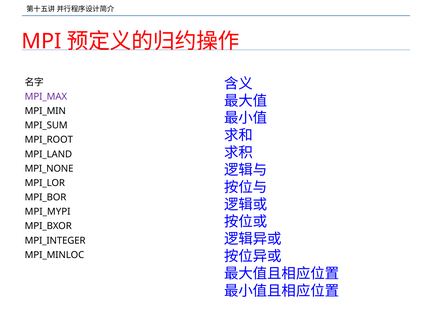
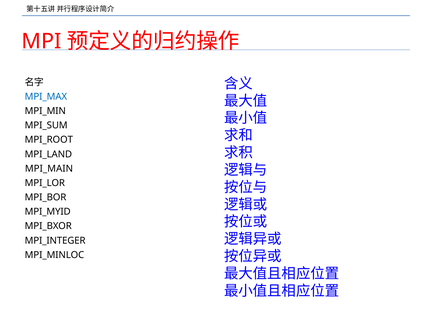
MPI_MAX colour: purple -> blue
MPI_NONE: MPI_NONE -> MPI_MAIN
MPI_MYPI: MPI_MYPI -> MPI_MYID
